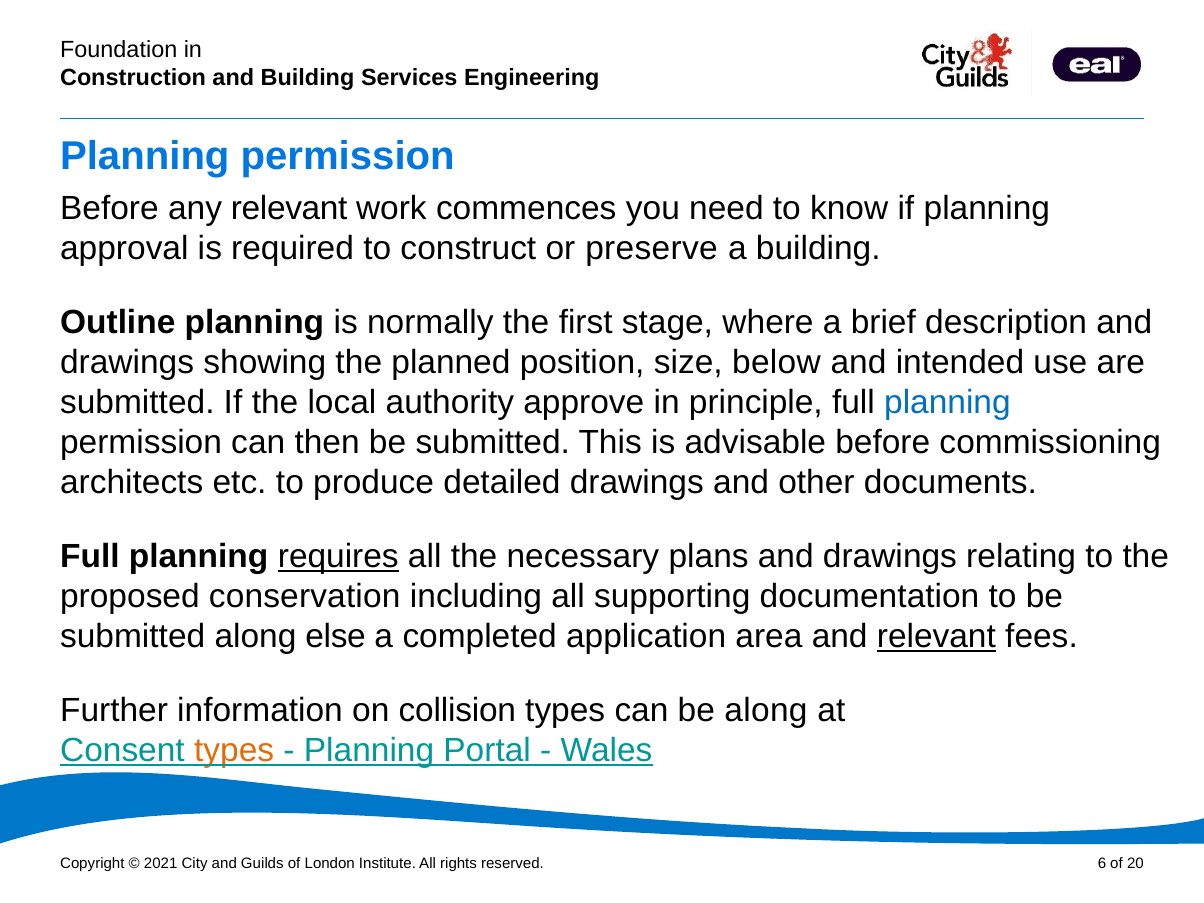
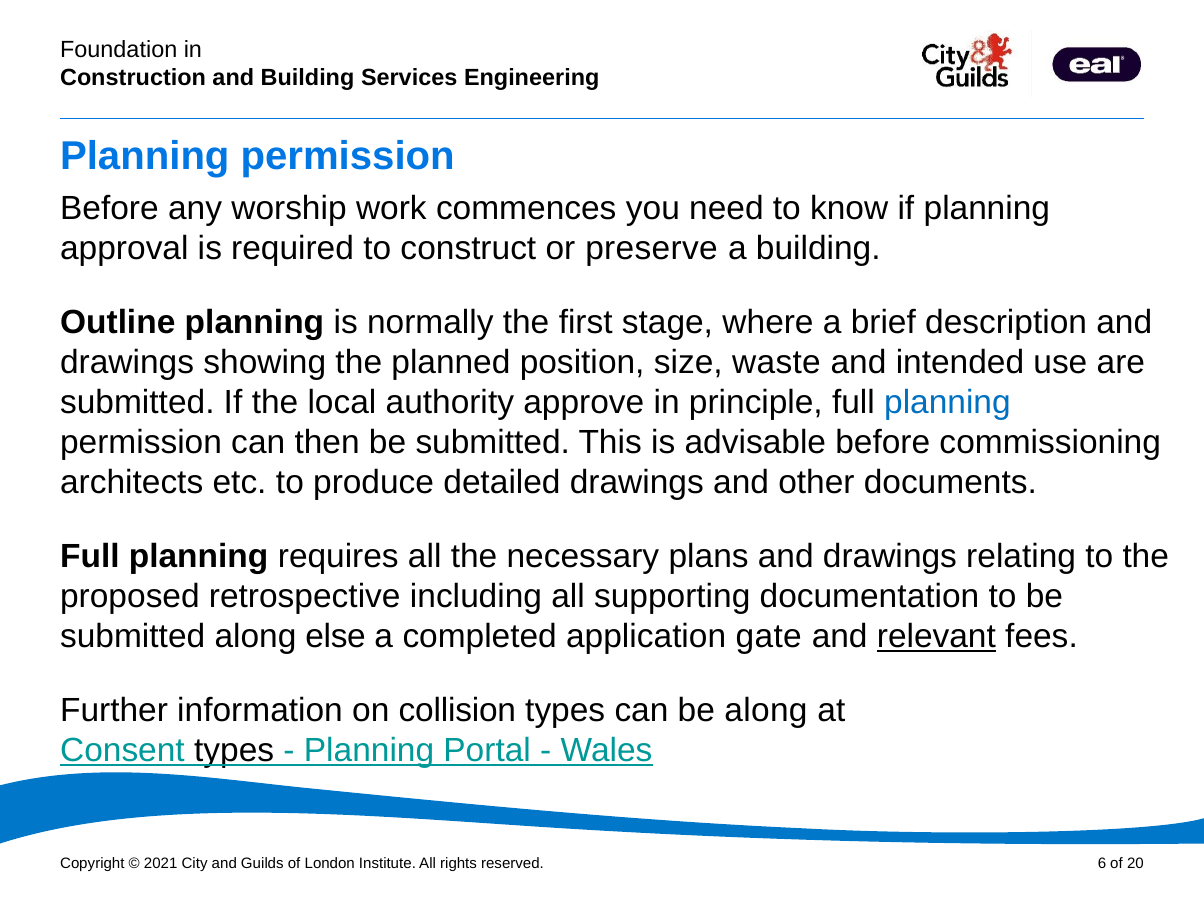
any relevant: relevant -> worship
below: below -> waste
requires underline: present -> none
conservation: conservation -> retrospective
area: area -> gate
types at (234, 750) colour: orange -> black
